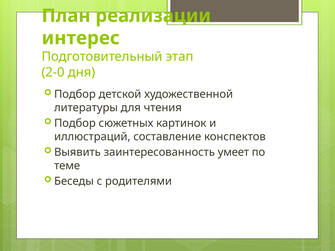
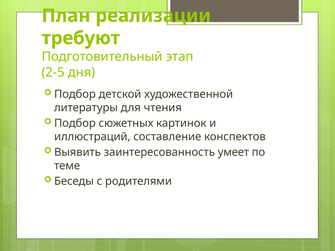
интерес: интерес -> требуют
2-0: 2-0 -> 2-5
